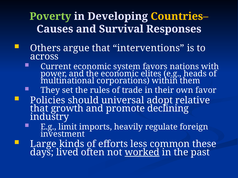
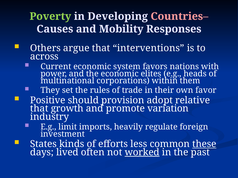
Countries– colour: yellow -> pink
Survival: Survival -> Mobility
Policies: Policies -> Positive
universal: universal -> provision
declining: declining -> variation
Large: Large -> States
these underline: none -> present
